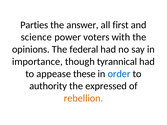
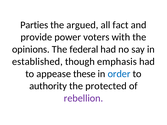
answer: answer -> argued
first: first -> fact
science: science -> provide
importance: importance -> established
tyrannical: tyrannical -> emphasis
expressed: expressed -> protected
rebellion colour: orange -> purple
